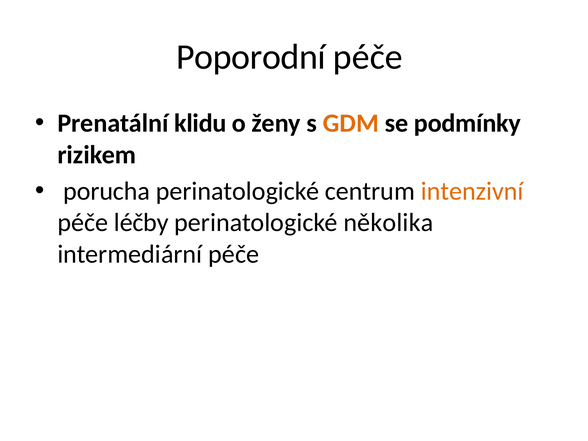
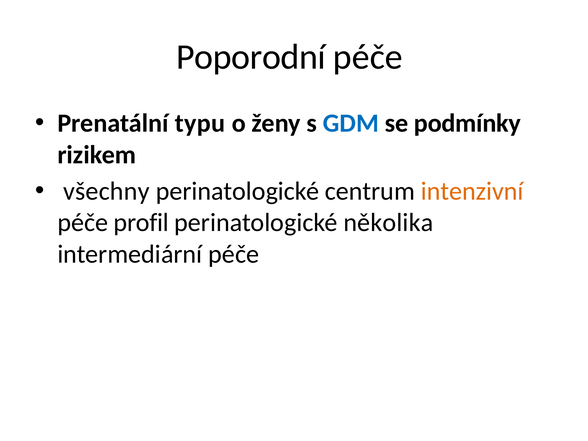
klidu: klidu -> typu
GDM colour: orange -> blue
porucha: porucha -> všechny
léčby: léčby -> profil
